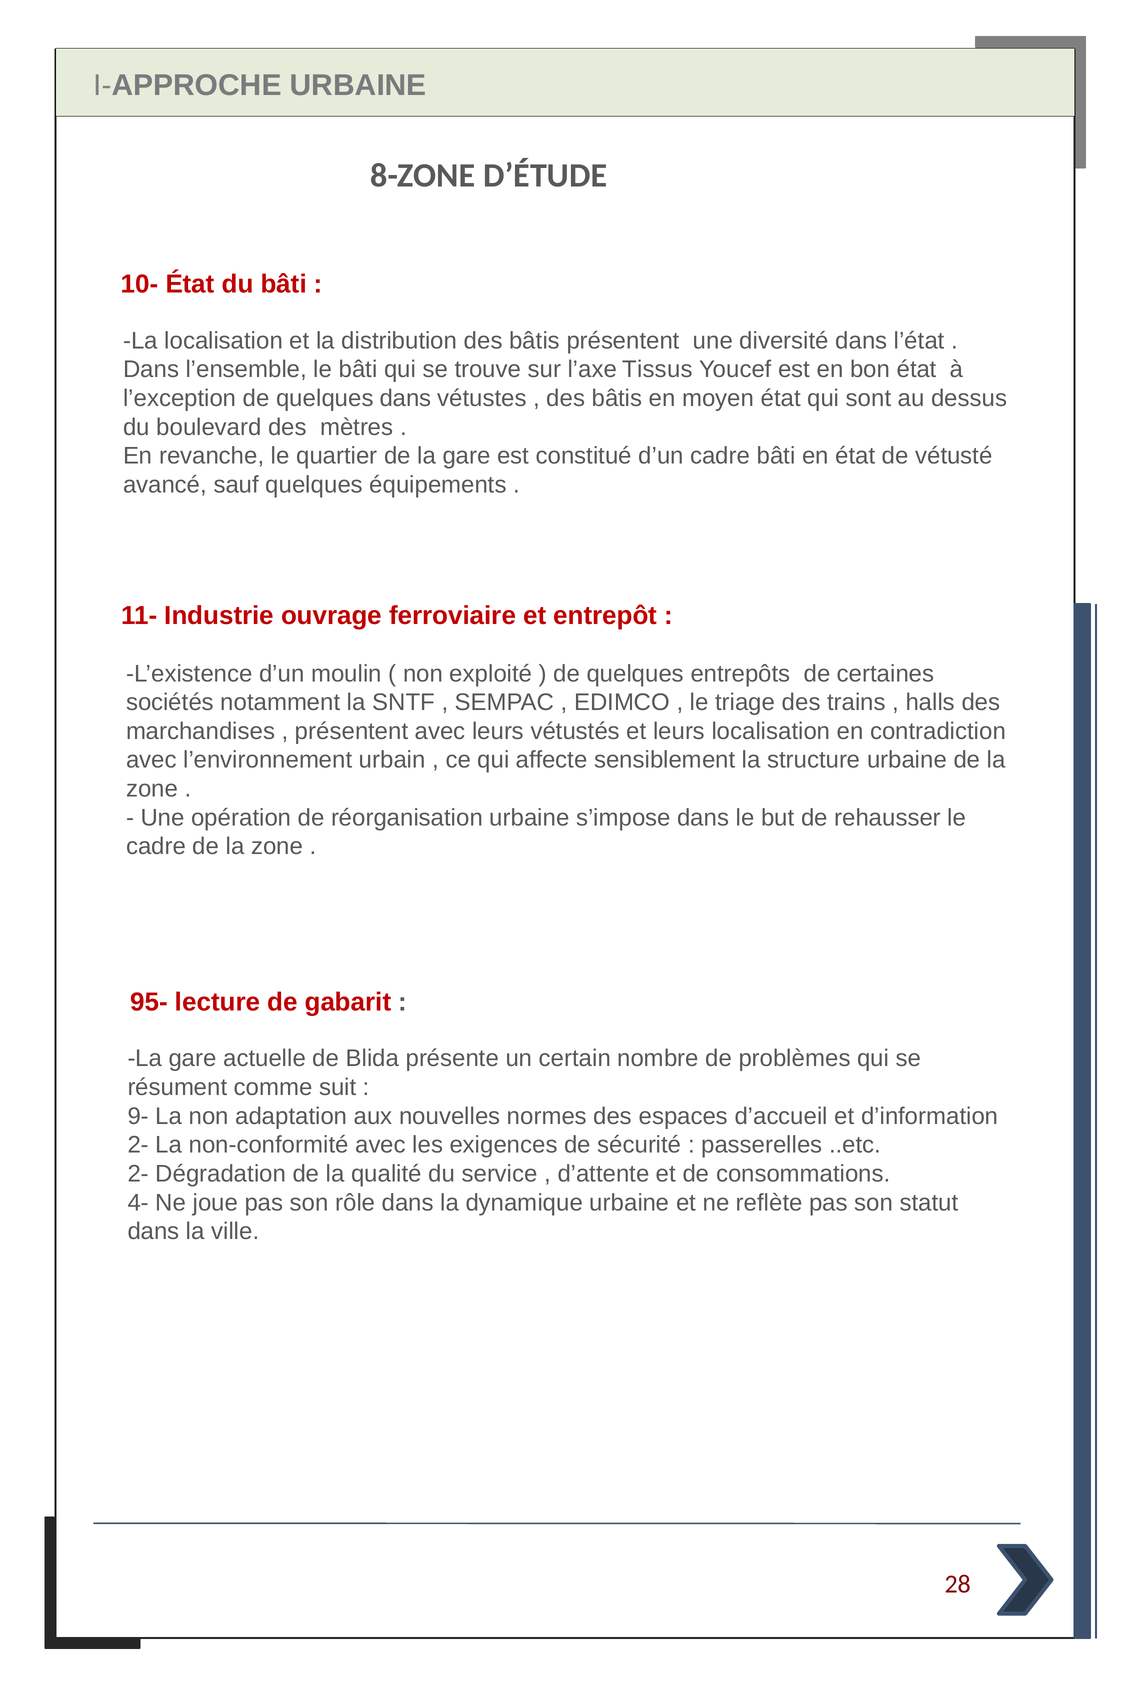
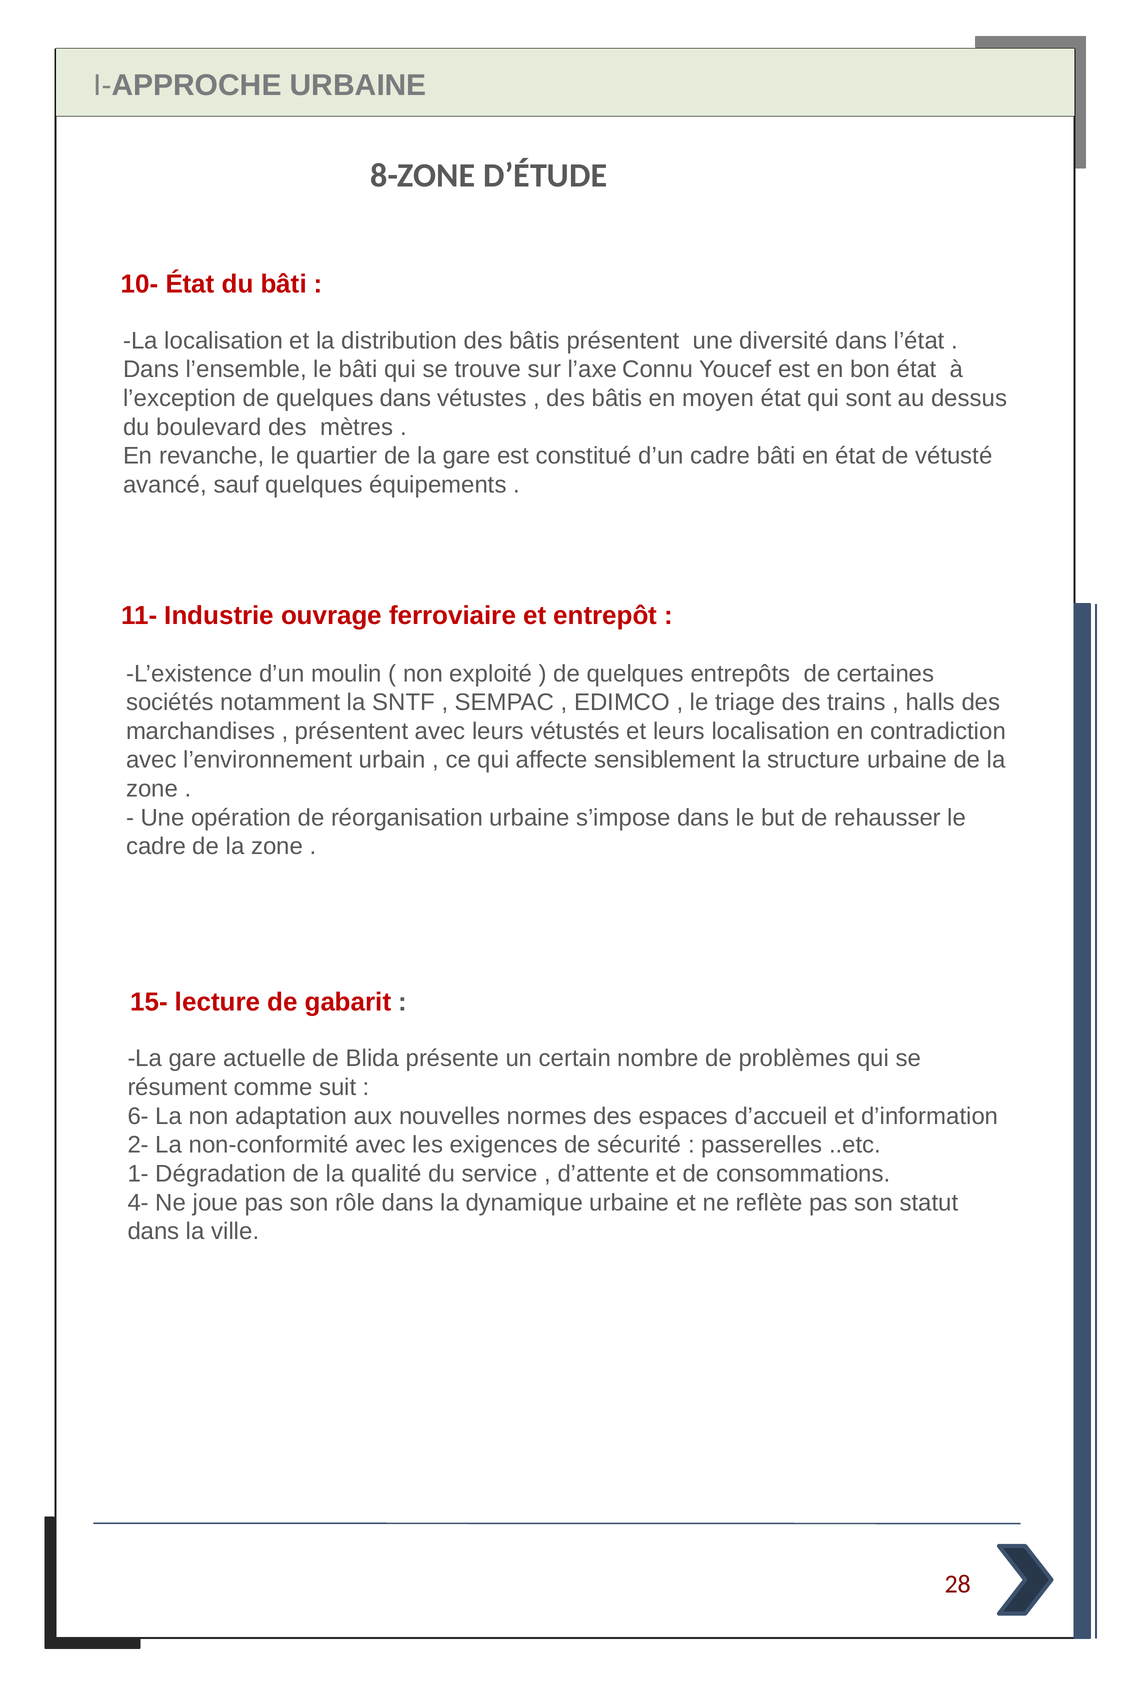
Tissus: Tissus -> Connu
95-: 95- -> 15-
9-: 9- -> 6-
2- at (138, 1173): 2- -> 1-
